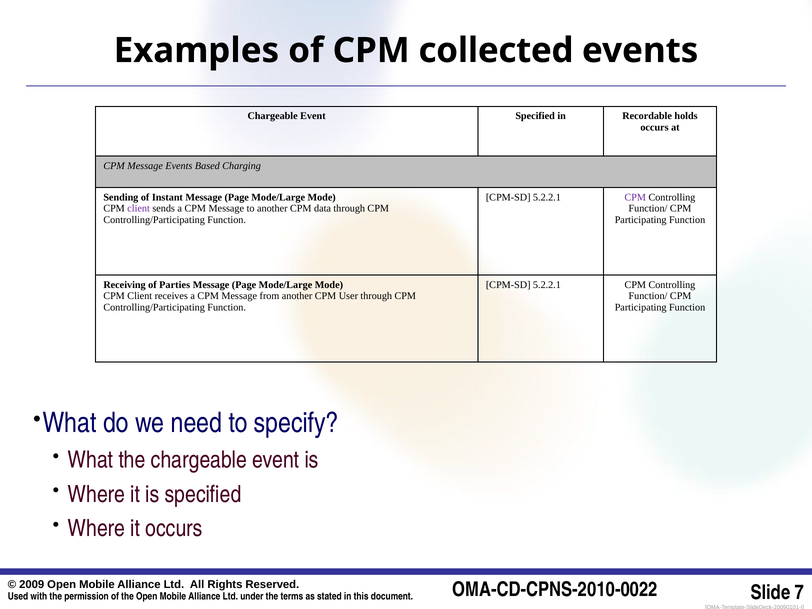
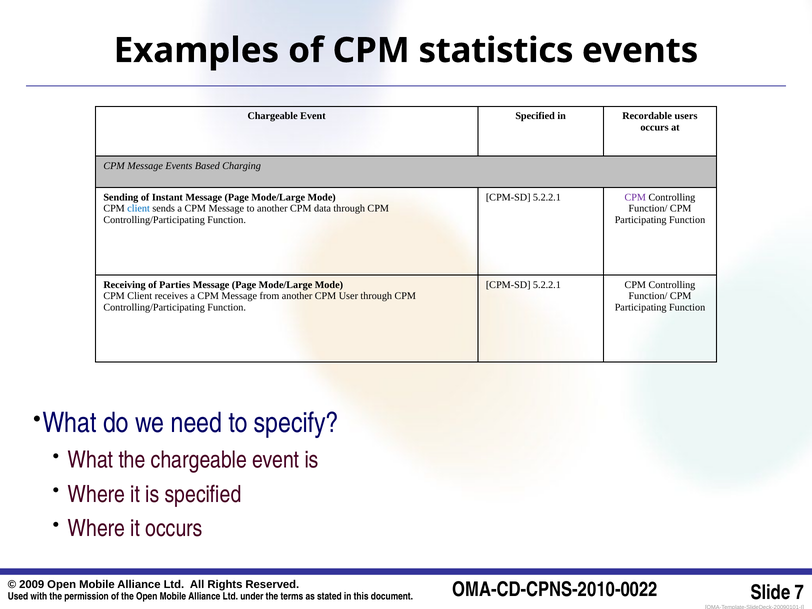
collected: collected -> statistics
holds: holds -> users
client at (139, 209) colour: purple -> blue
